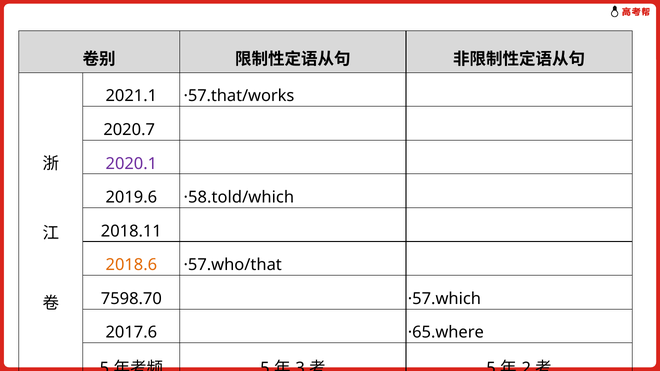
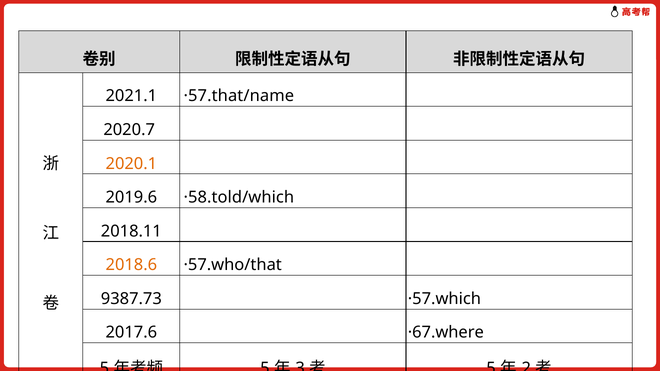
·57.that/works: ·57.that/works -> ·57.that/name
2020.1 colour: purple -> orange
7598.70: 7598.70 -> 9387.73
·65.where: ·65.where -> ·67.where
